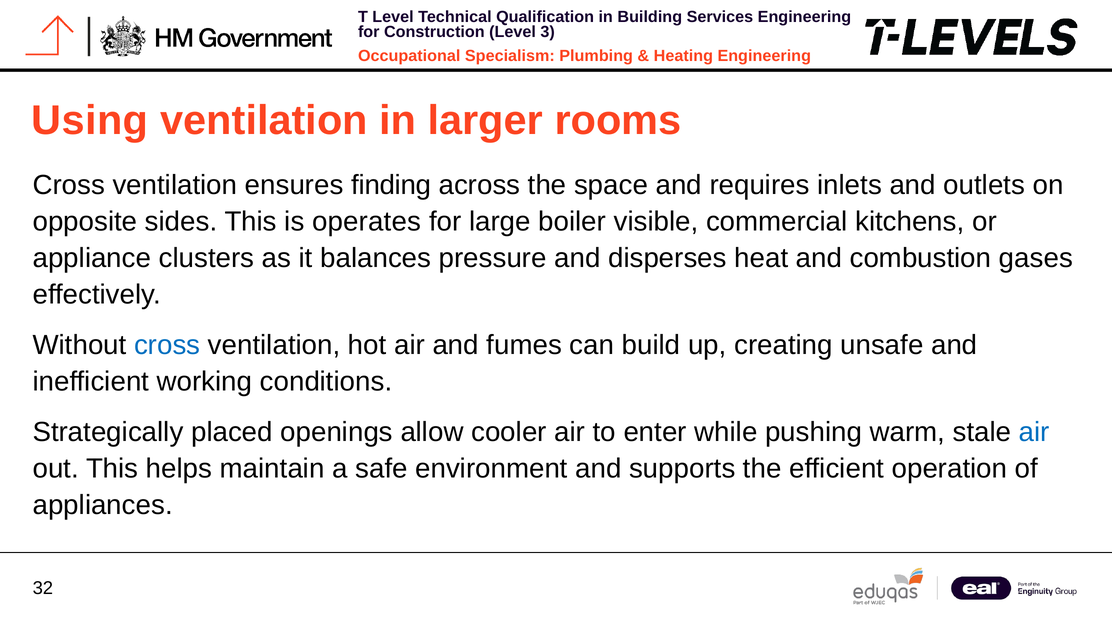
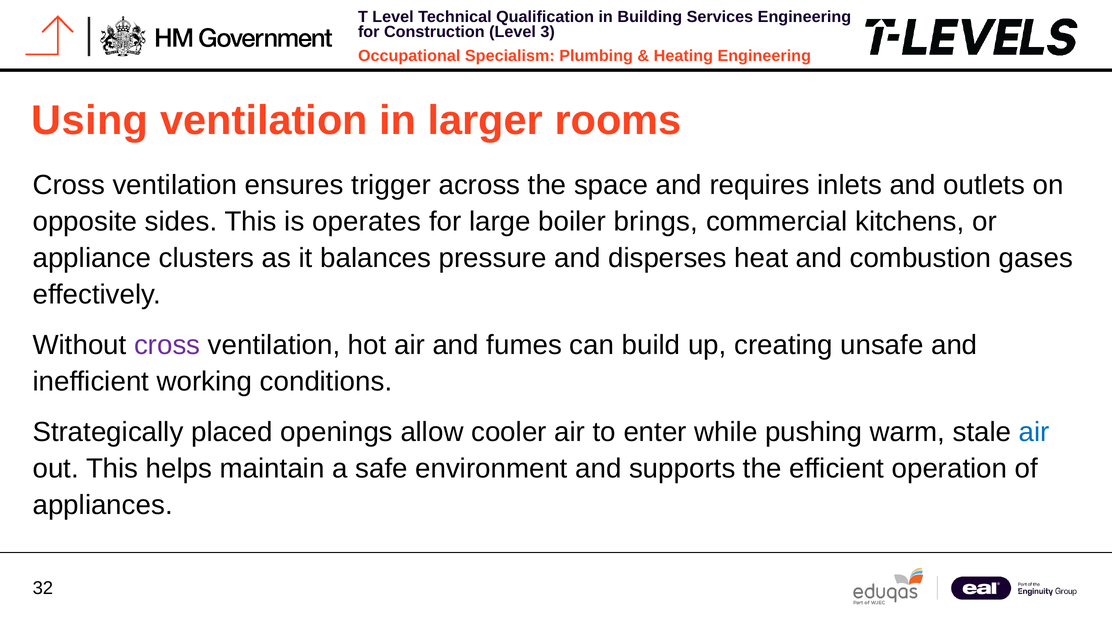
finding: finding -> trigger
visible: visible -> brings
cross at (167, 345) colour: blue -> purple
